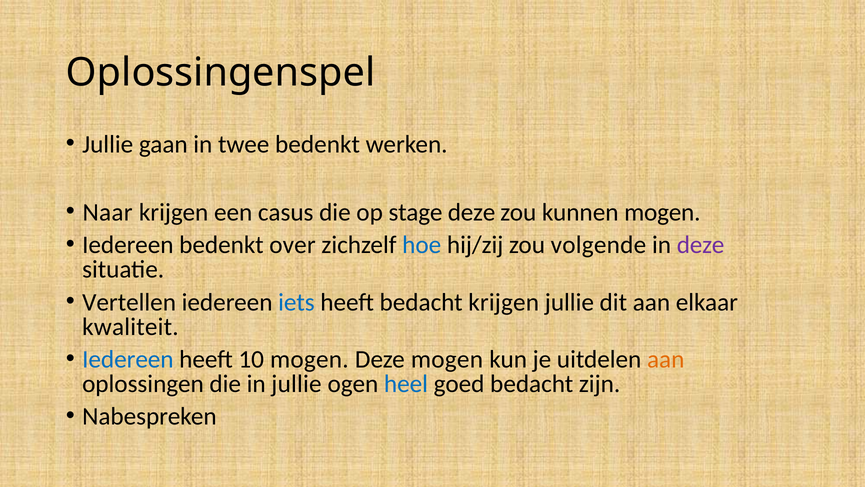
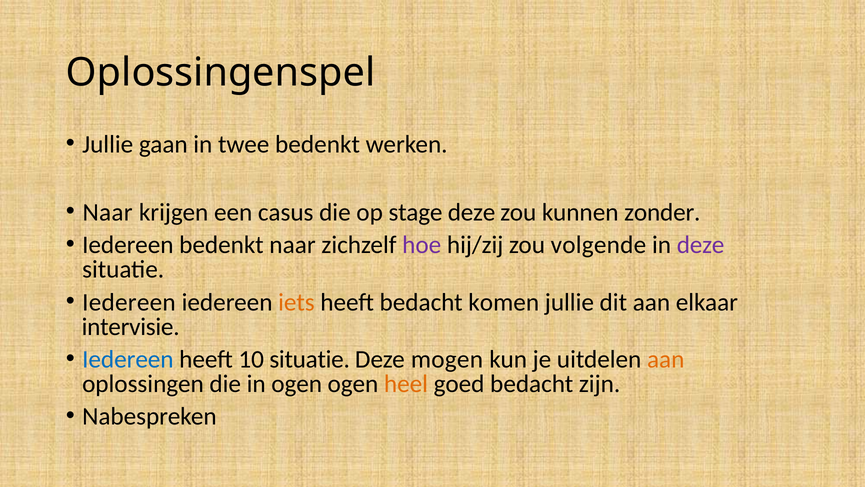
kunnen mogen: mogen -> zonder
bedenkt over: over -> naar
hoe colour: blue -> purple
Vertellen at (129, 302): Vertellen -> Iedereen
iets colour: blue -> orange
bedacht krijgen: krijgen -> komen
kwaliteit: kwaliteit -> intervisie
10 mogen: mogen -> situatie
in jullie: jullie -> ogen
heel colour: blue -> orange
